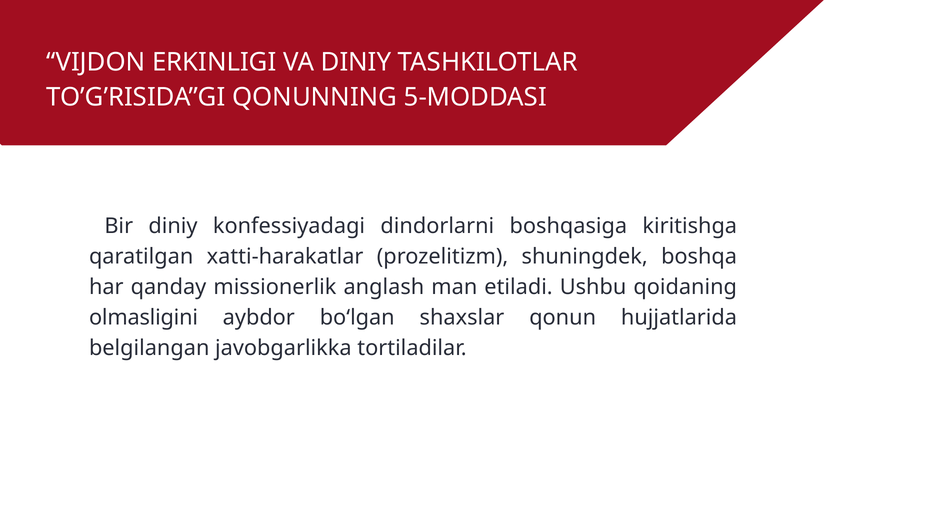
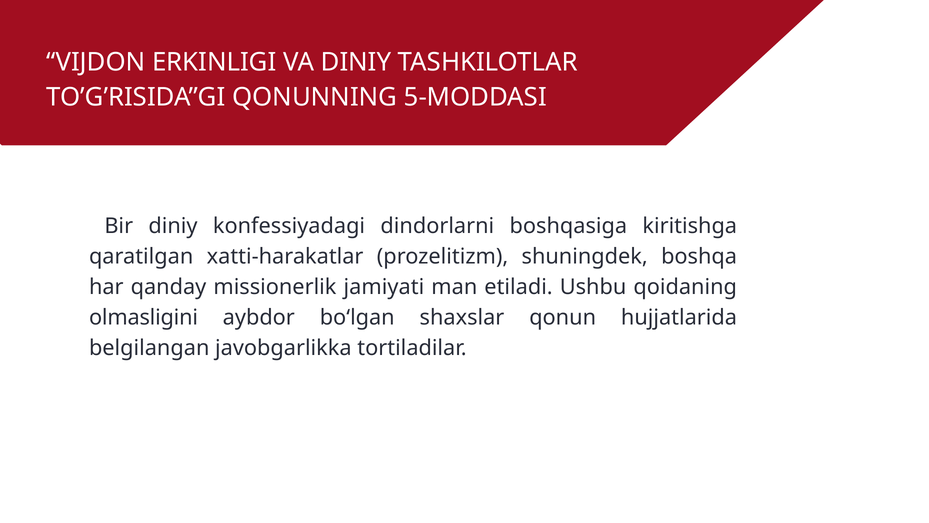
anglash: anglash -> jamiyati
